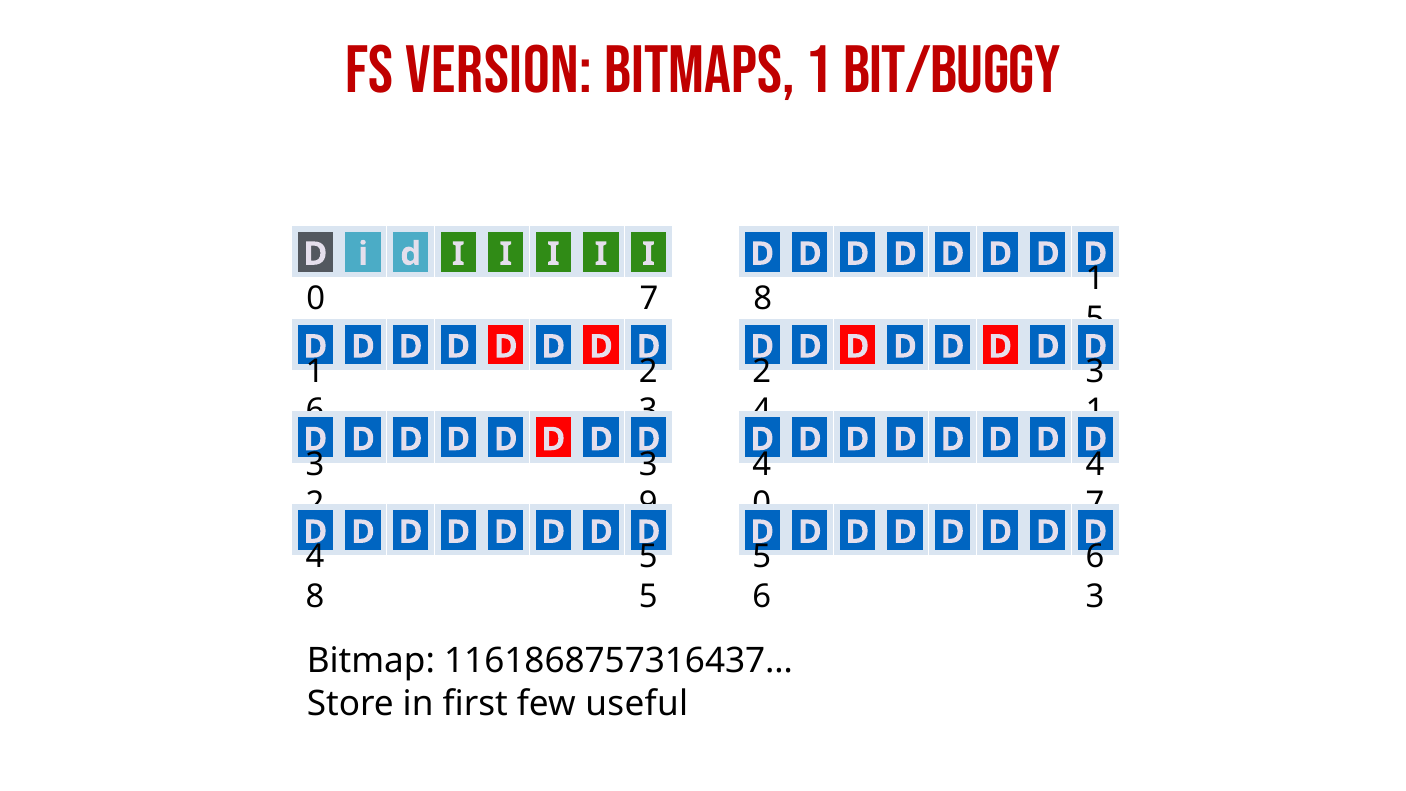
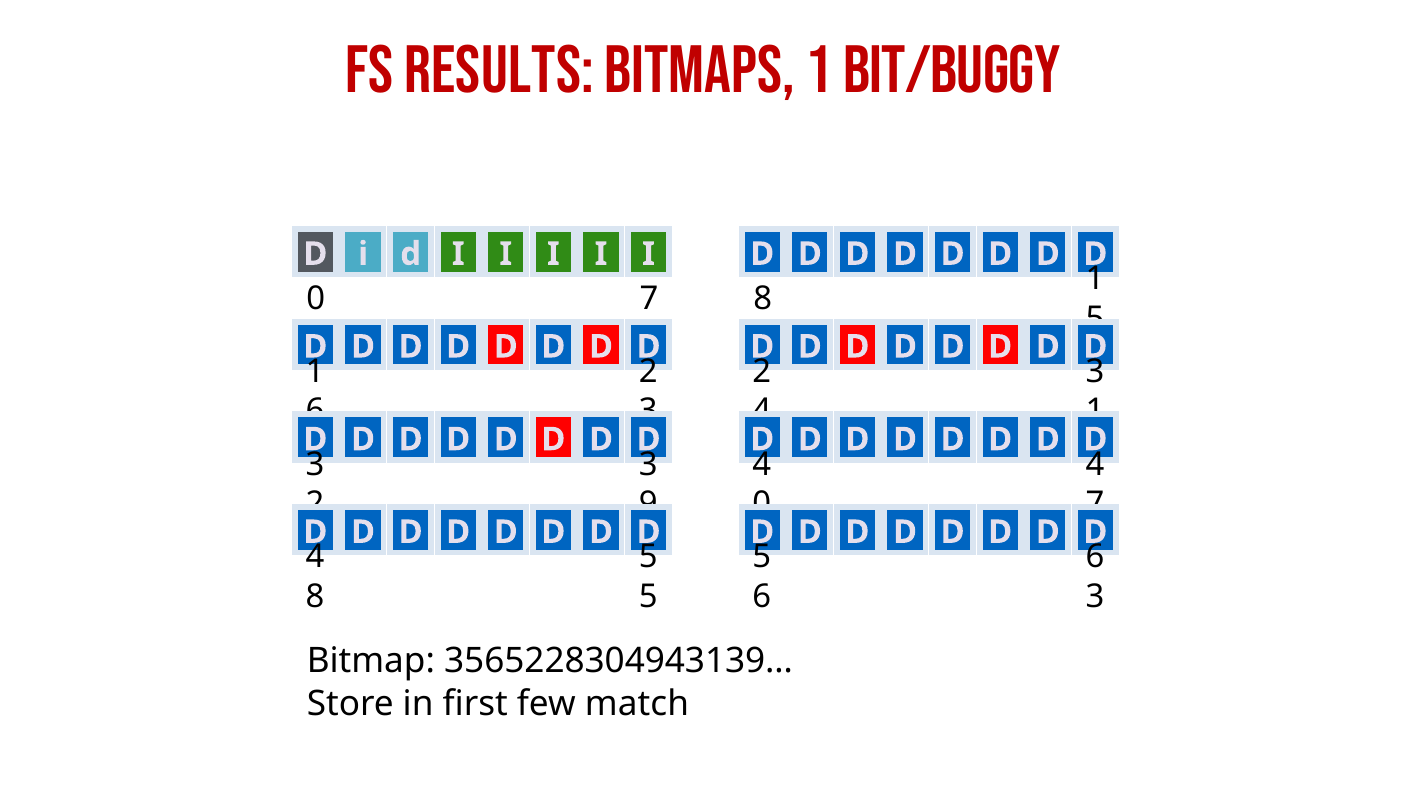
VERSION: VERSION -> RESULTS
1161868757316437…: 1161868757316437… -> 3565228304943139…
useful: useful -> match
